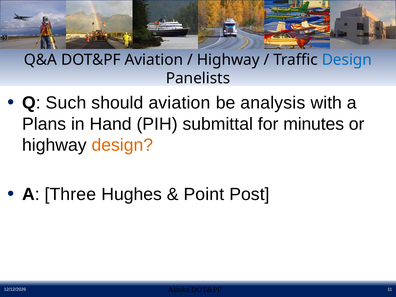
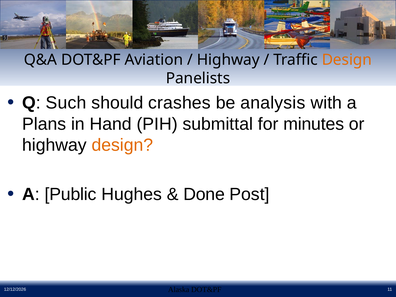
Design at (347, 60) colour: blue -> orange
should aviation: aviation -> crashes
Three: Three -> Public
Point: Point -> Done
